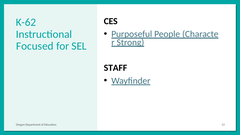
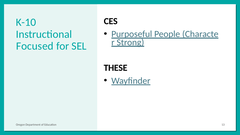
K-62: K-62 -> K-10
STAFF: STAFF -> THESE
